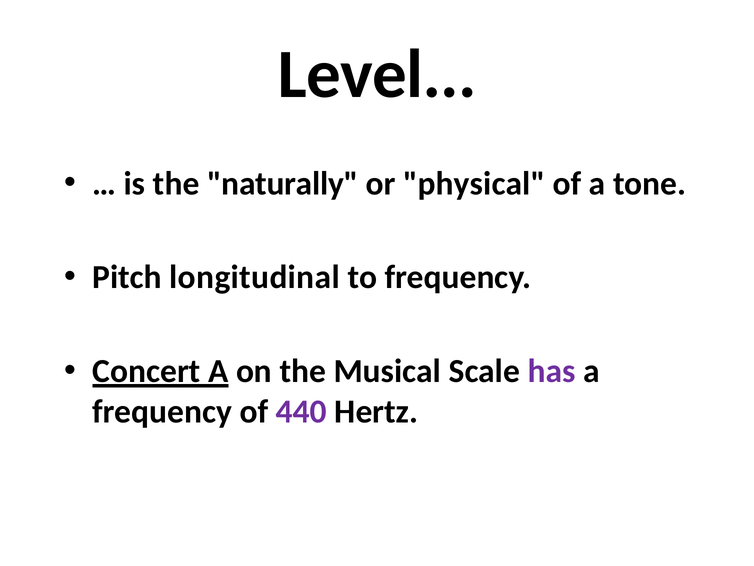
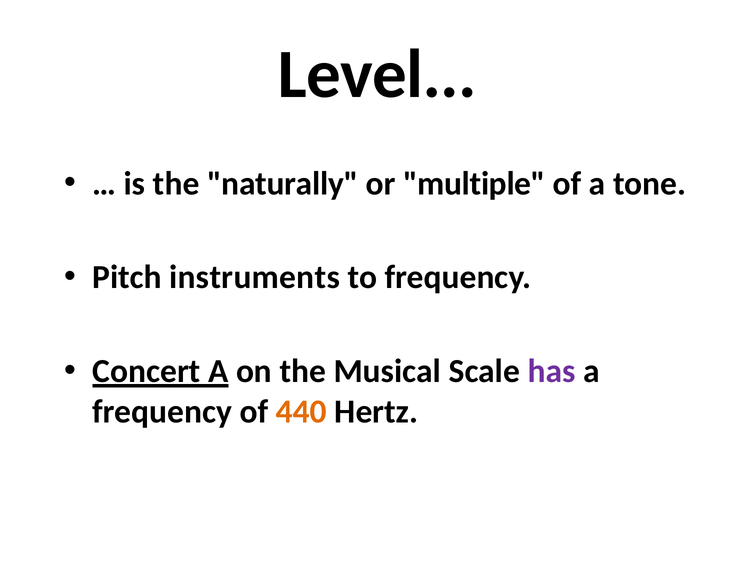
physical: physical -> multiple
longitudinal: longitudinal -> instruments
440 colour: purple -> orange
